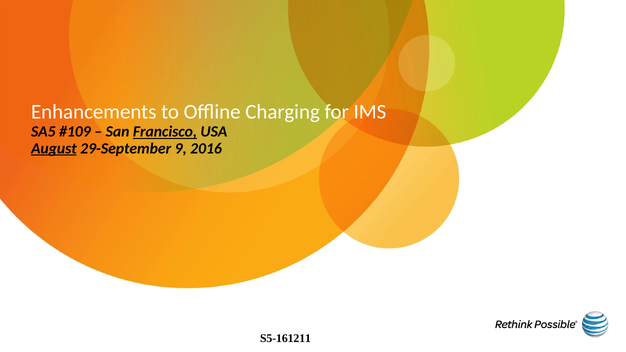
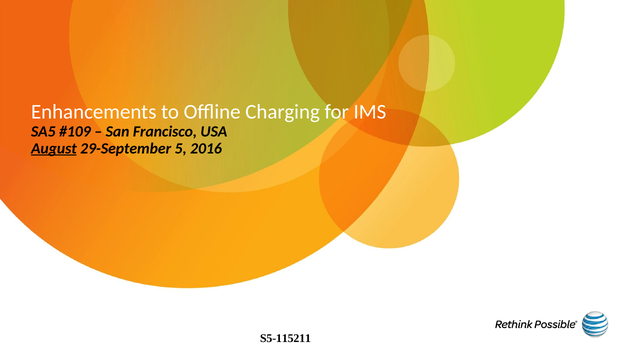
Francisco underline: present -> none
9: 9 -> 5
S5-161211: S5-161211 -> S5-115211
